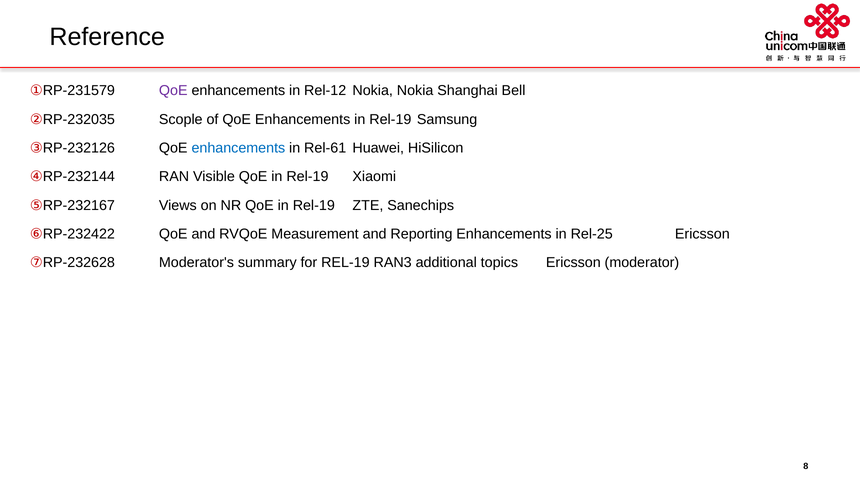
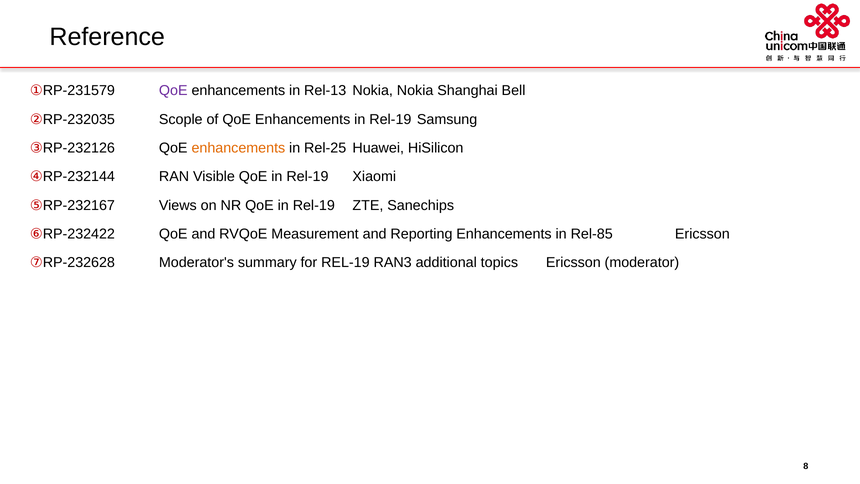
Rel-12: Rel-12 -> Rel-13
enhancements at (238, 148) colour: blue -> orange
Rel-61: Rel-61 -> Rel-25
Rel-25: Rel-25 -> Rel-85
